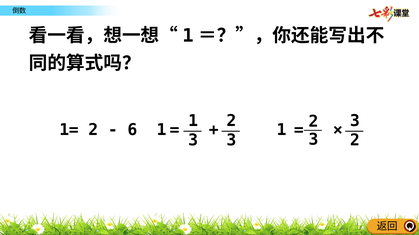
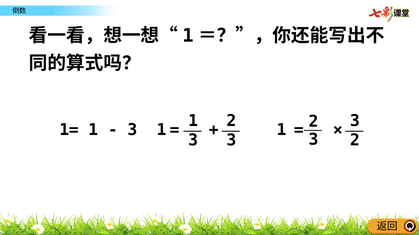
2 at (93, 130): 2 -> 1
6 at (132, 130): 6 -> 3
